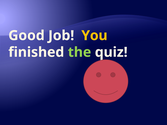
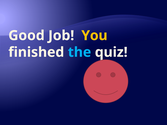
the colour: light green -> light blue
